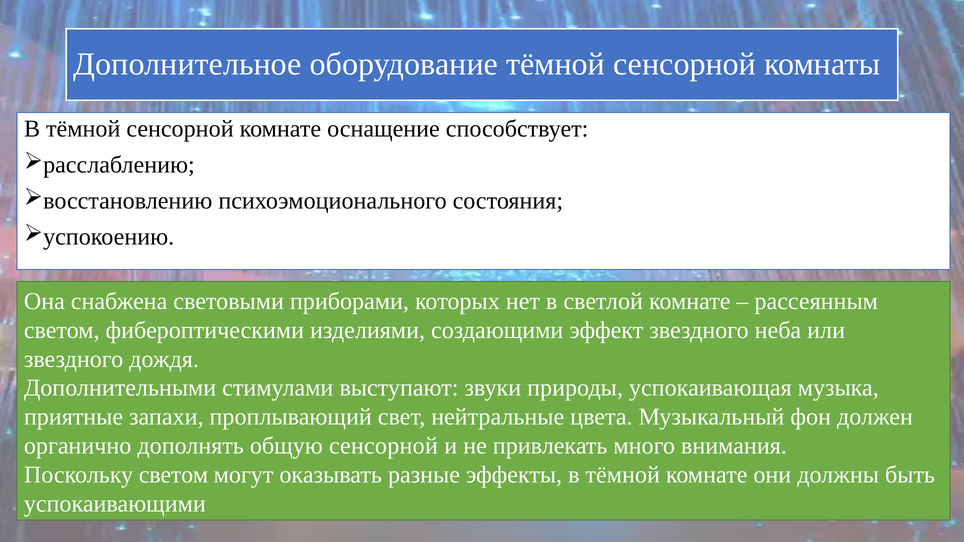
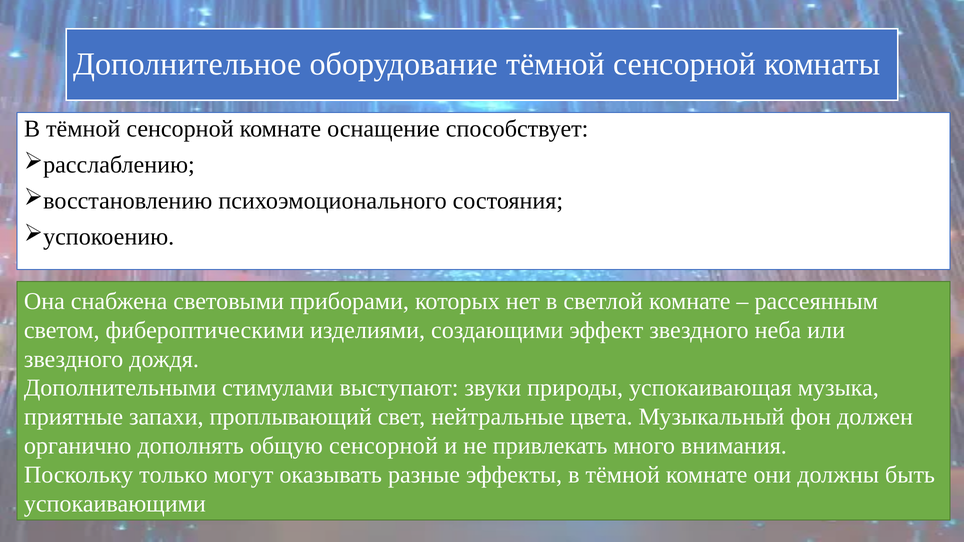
Поскольку светом: светом -> только
